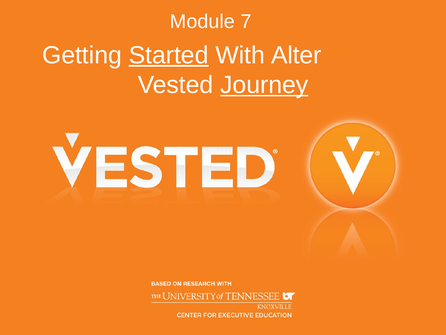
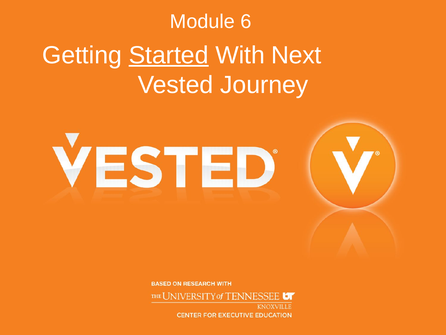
7: 7 -> 6
Alter: Alter -> Next
Journey underline: present -> none
